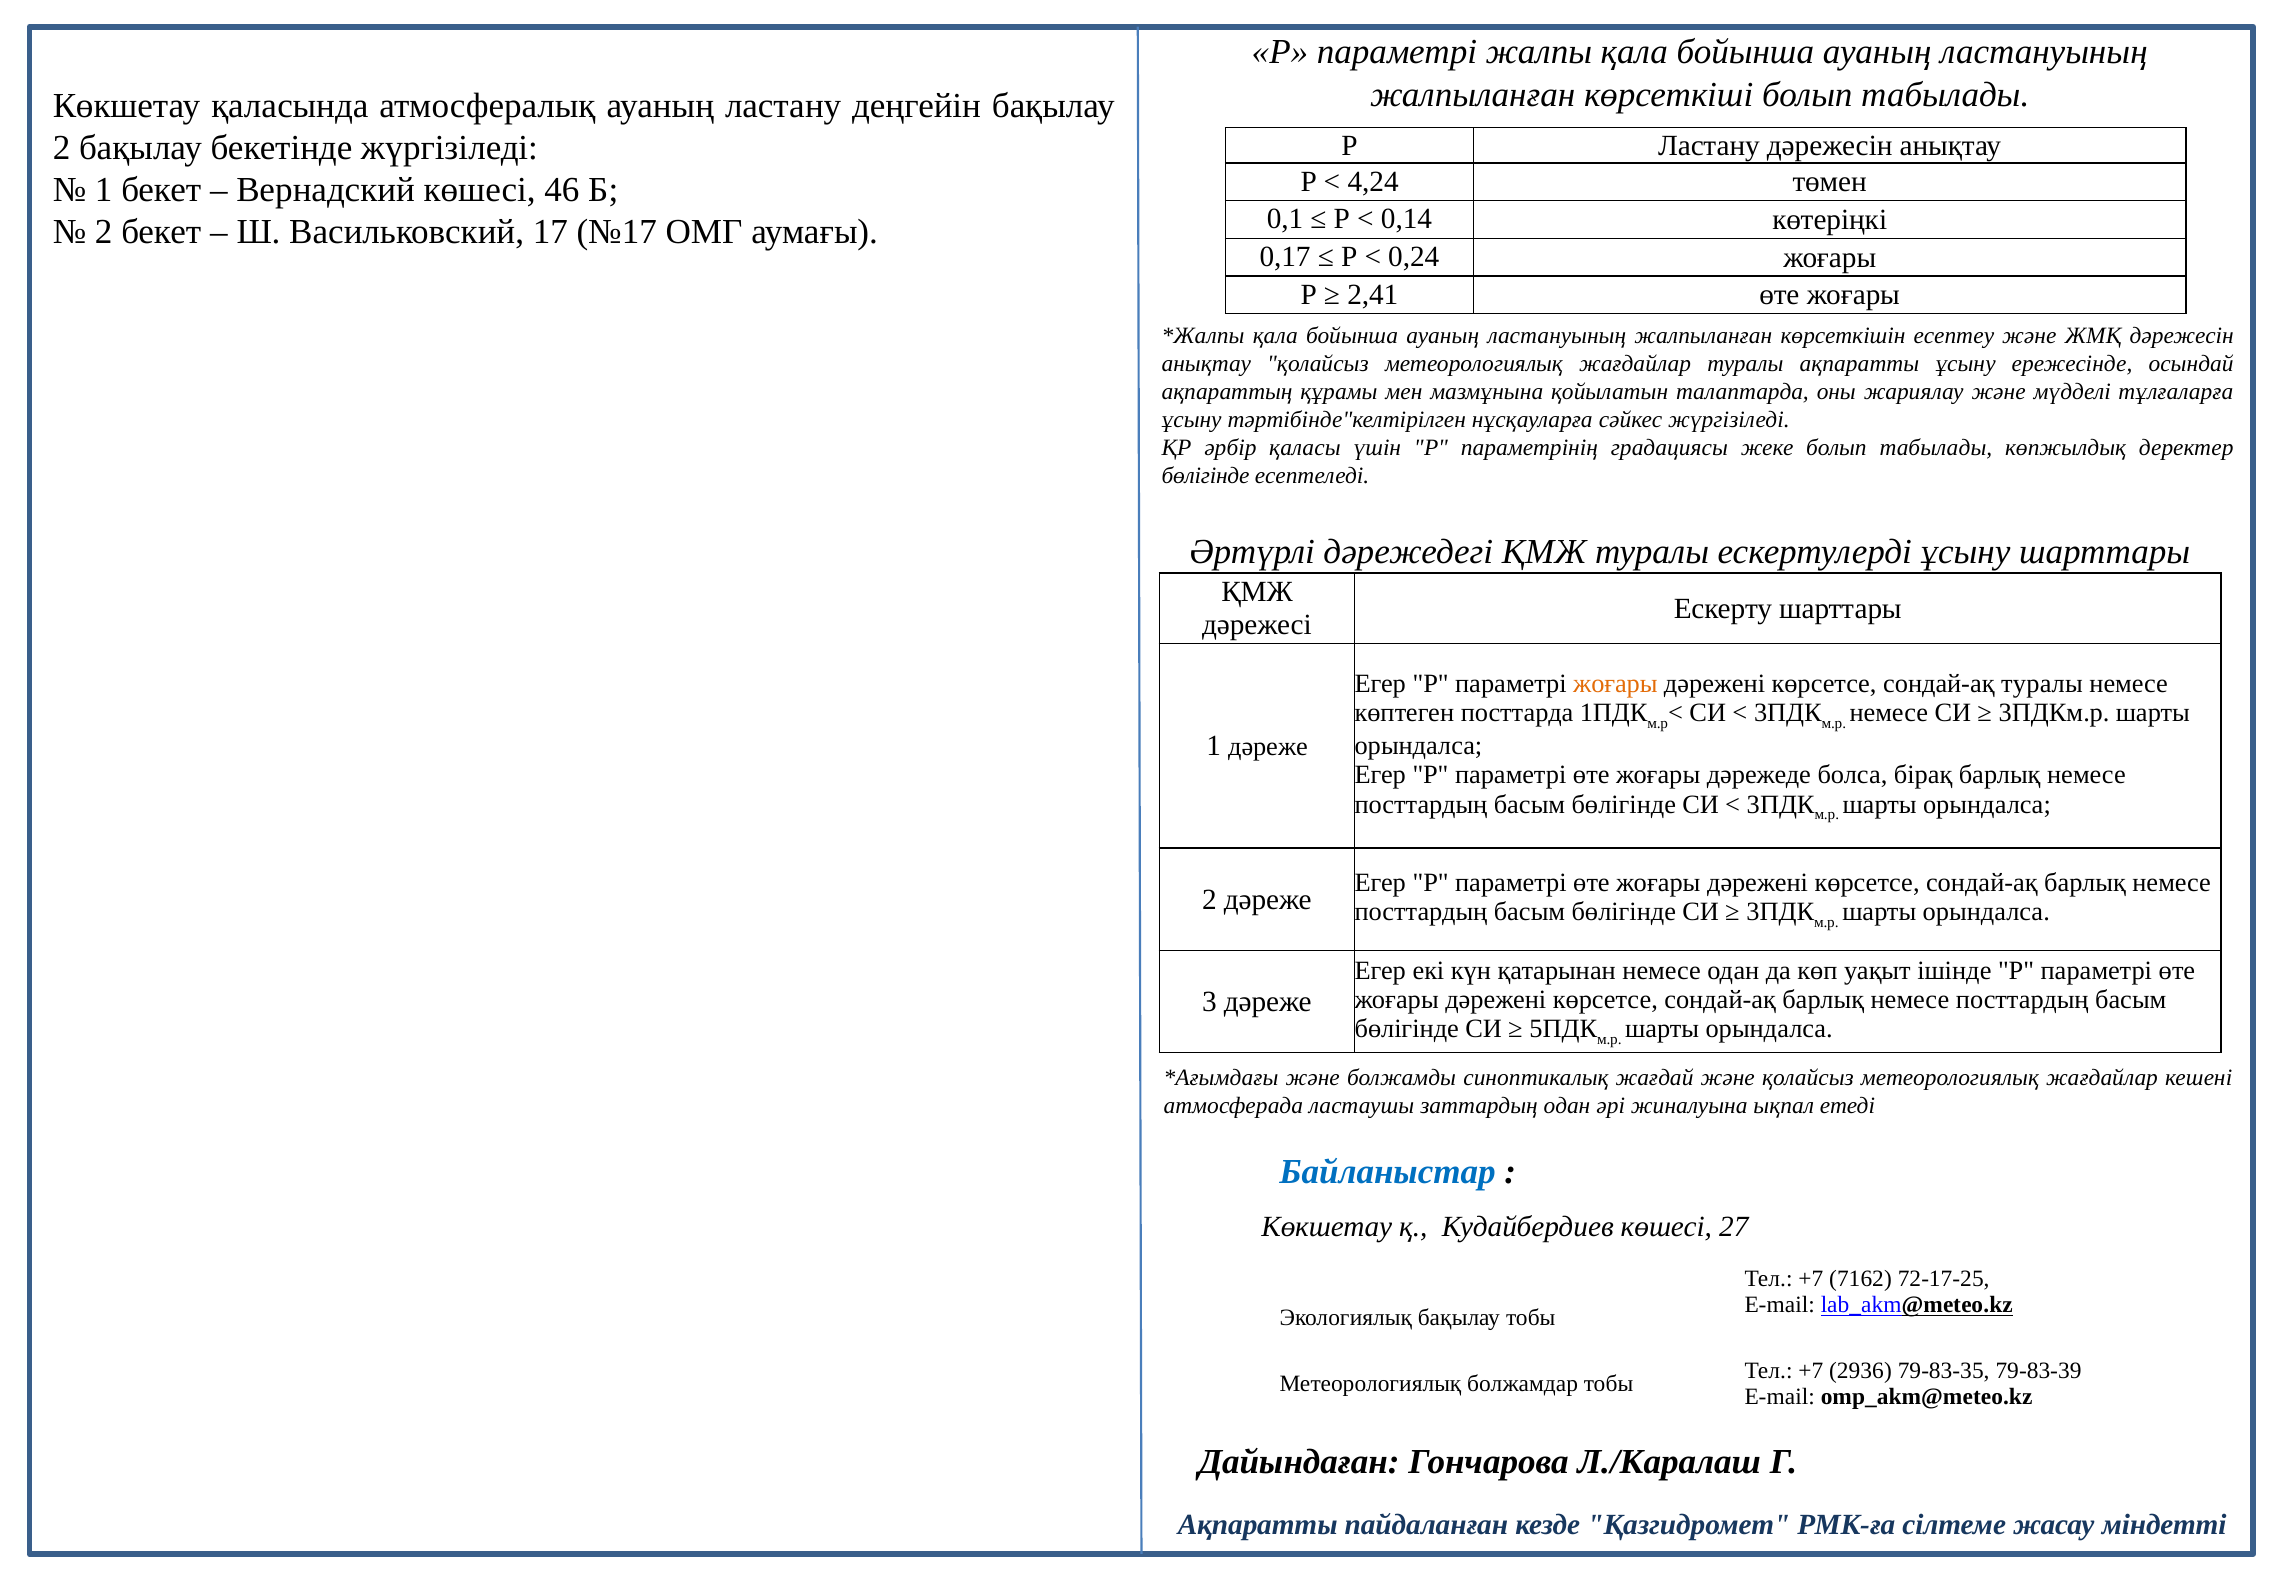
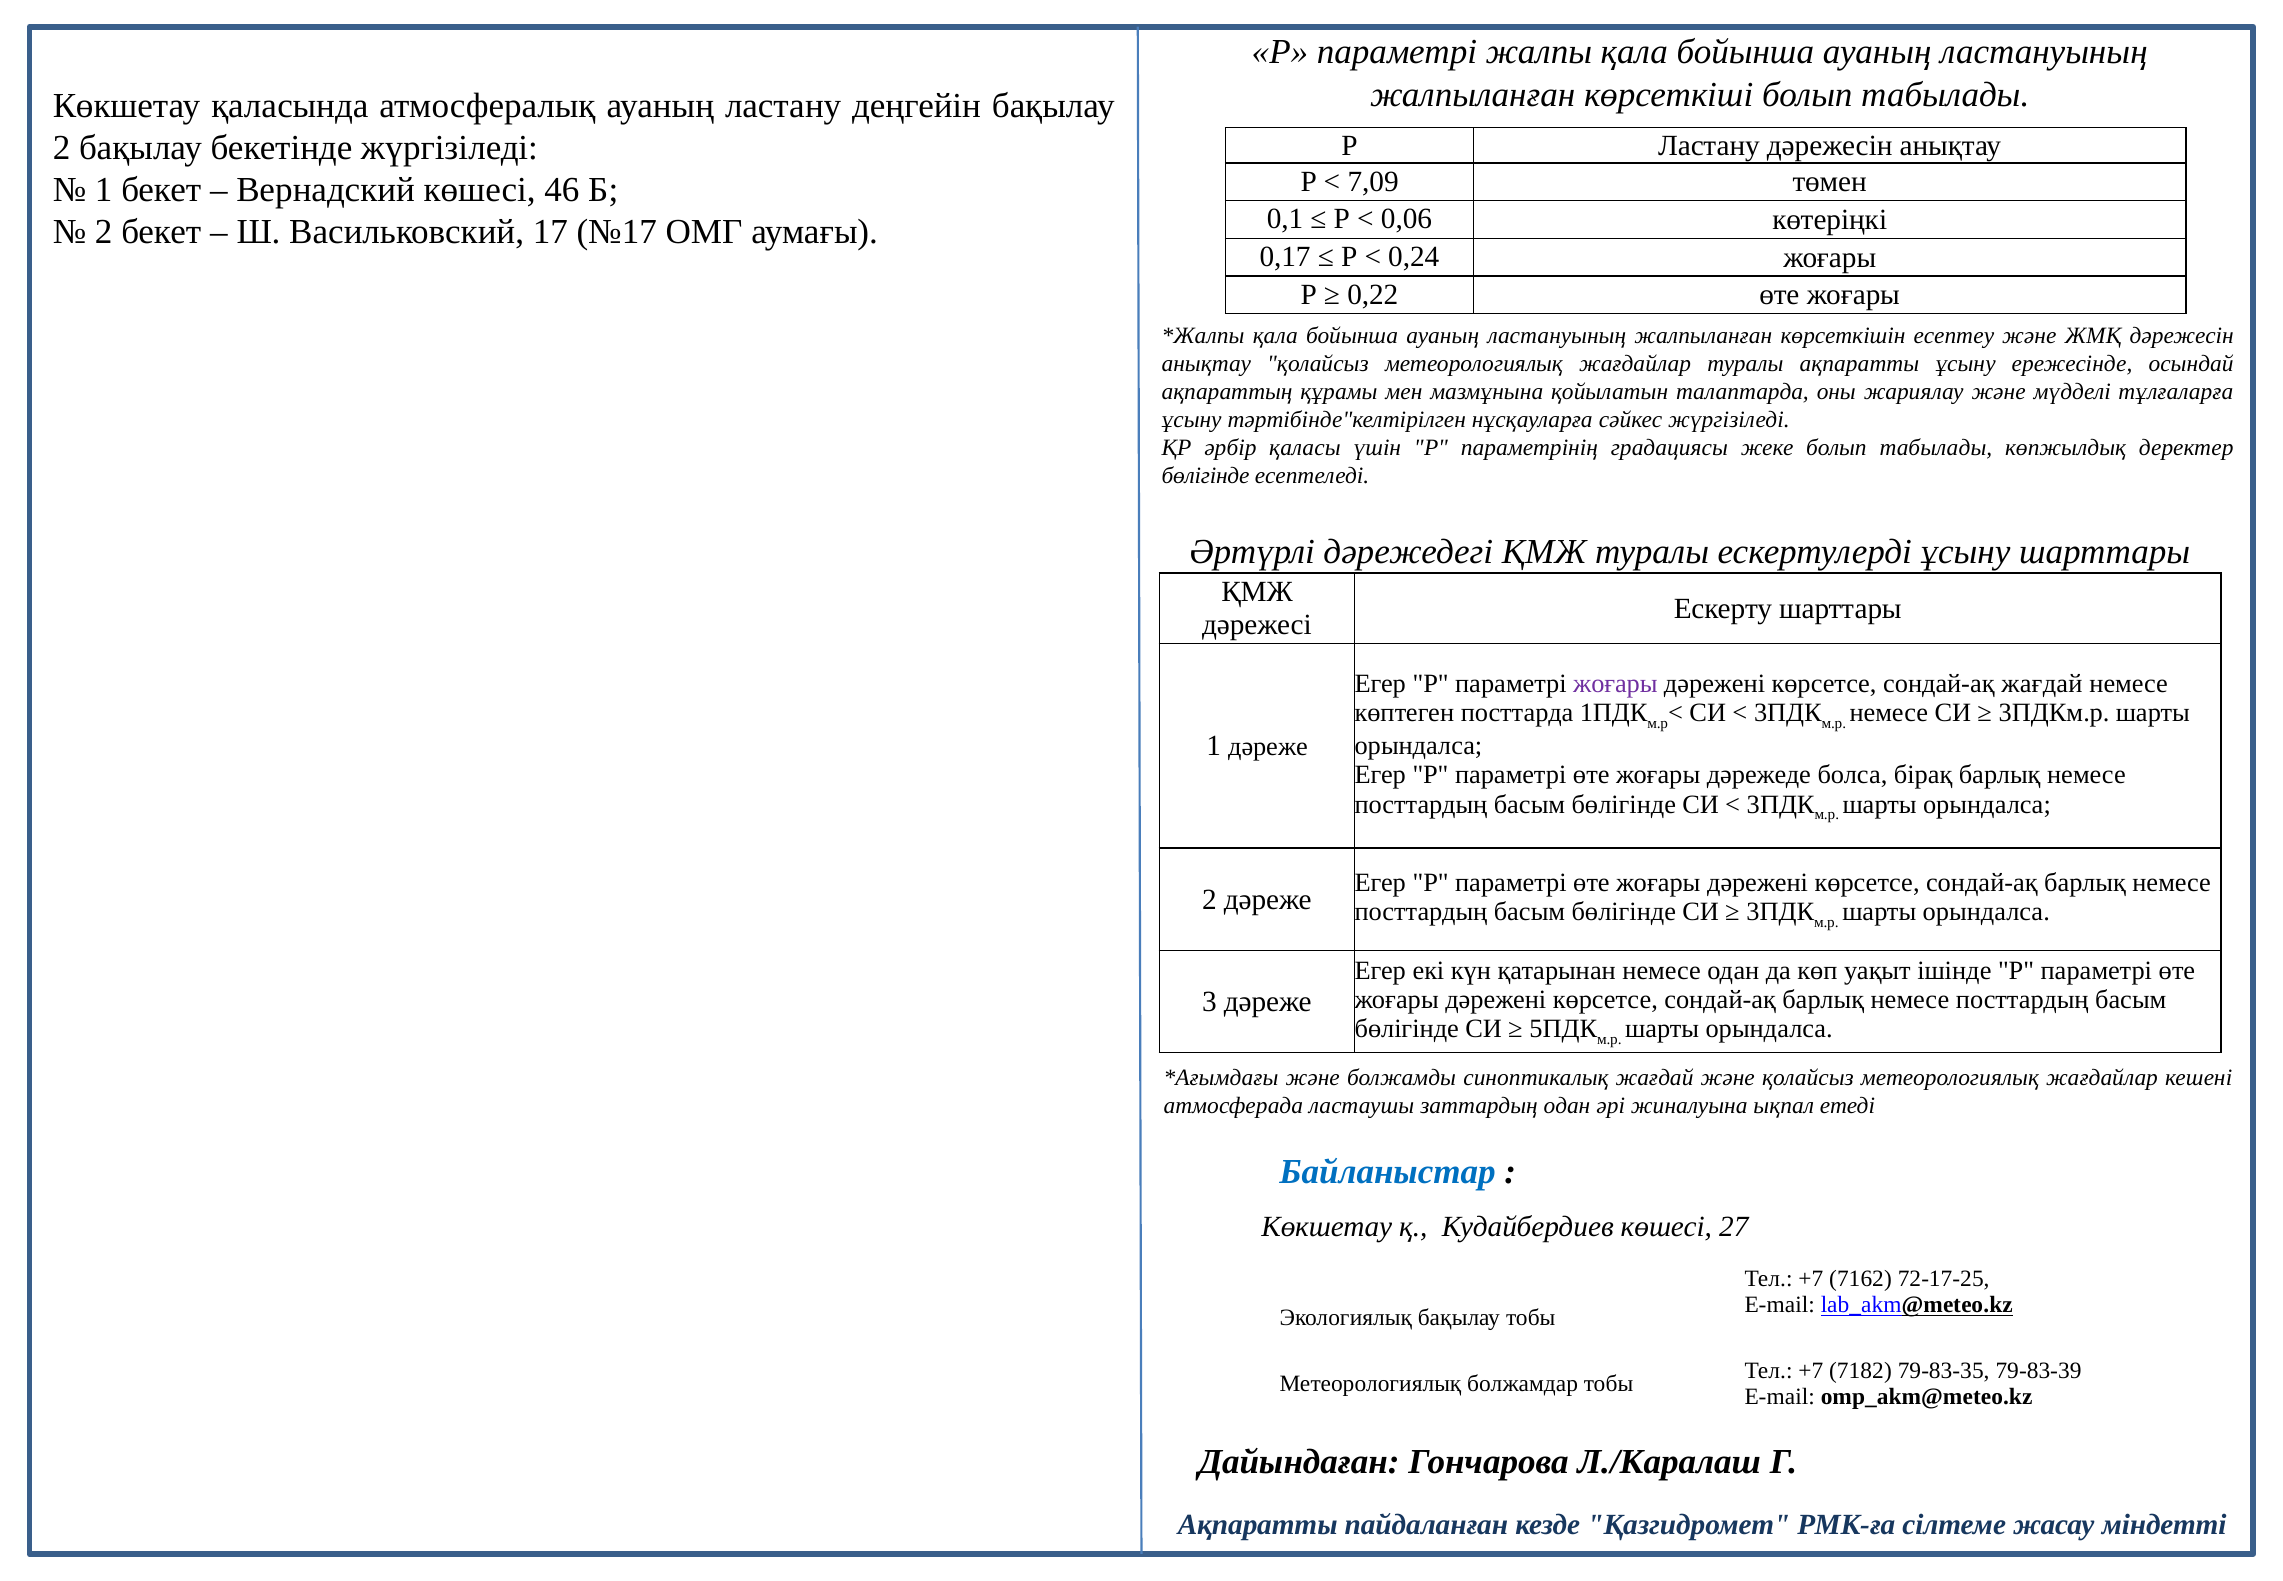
4,24: 4,24 -> 7,09
0,14: 0,14 -> 0,06
2,41: 2,41 -> 0,22
жоғары at (1615, 683) colour: orange -> purple
сондай-ақ туралы: туралы -> жағдай
2936: 2936 -> 7182
